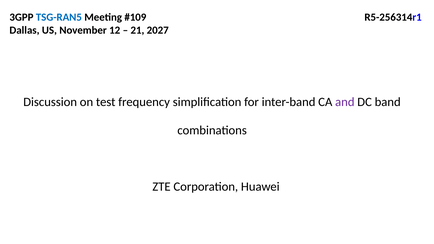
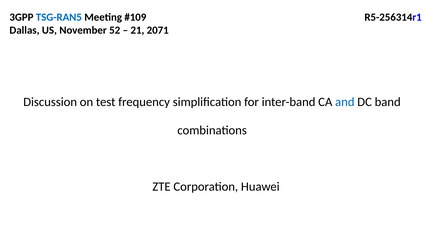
12: 12 -> 52
2027: 2027 -> 2071
and colour: purple -> blue
